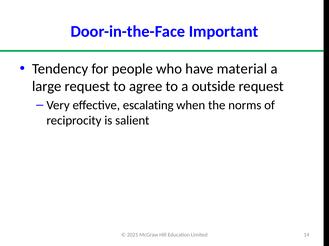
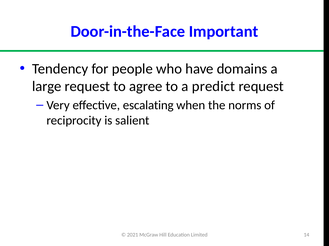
material: material -> domains
outside: outside -> predict
